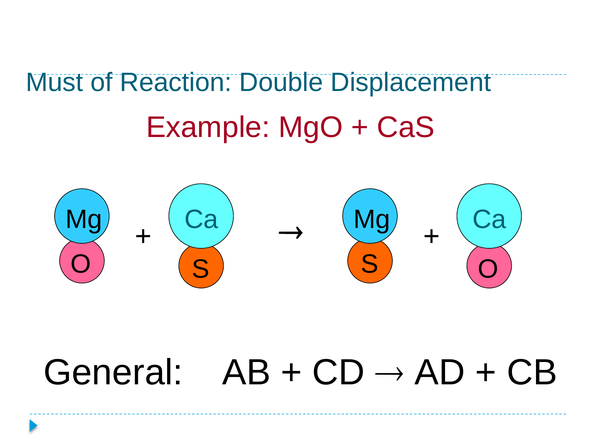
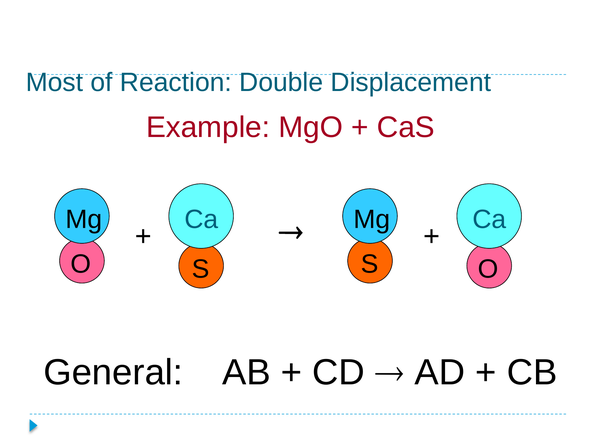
Must: Must -> Most
